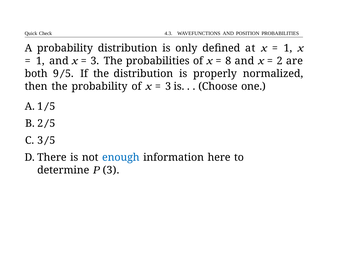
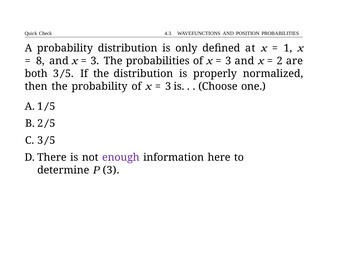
1 at (40, 61): 1 -> 8
8 at (228, 61): 8 -> 3
both 9: 9 -> 3
enough colour: blue -> purple
